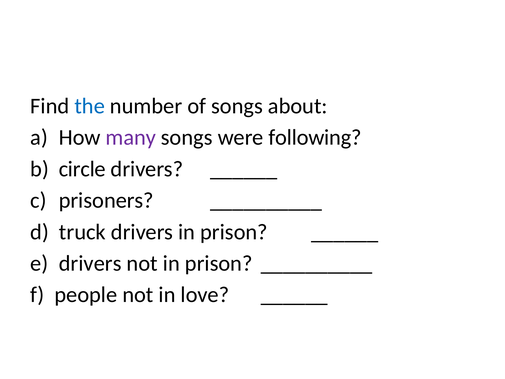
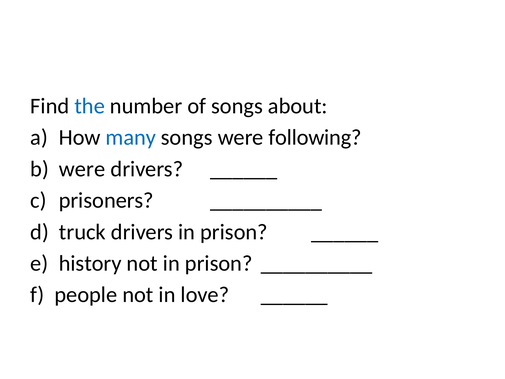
many colour: purple -> blue
circle at (82, 169): circle -> were
drivers at (90, 263): drivers -> history
